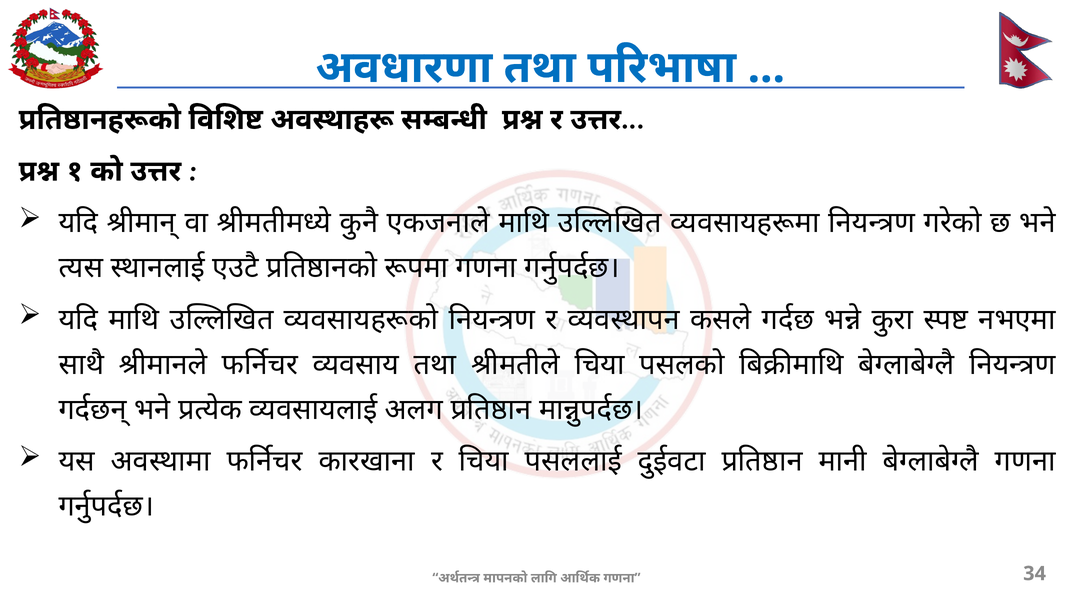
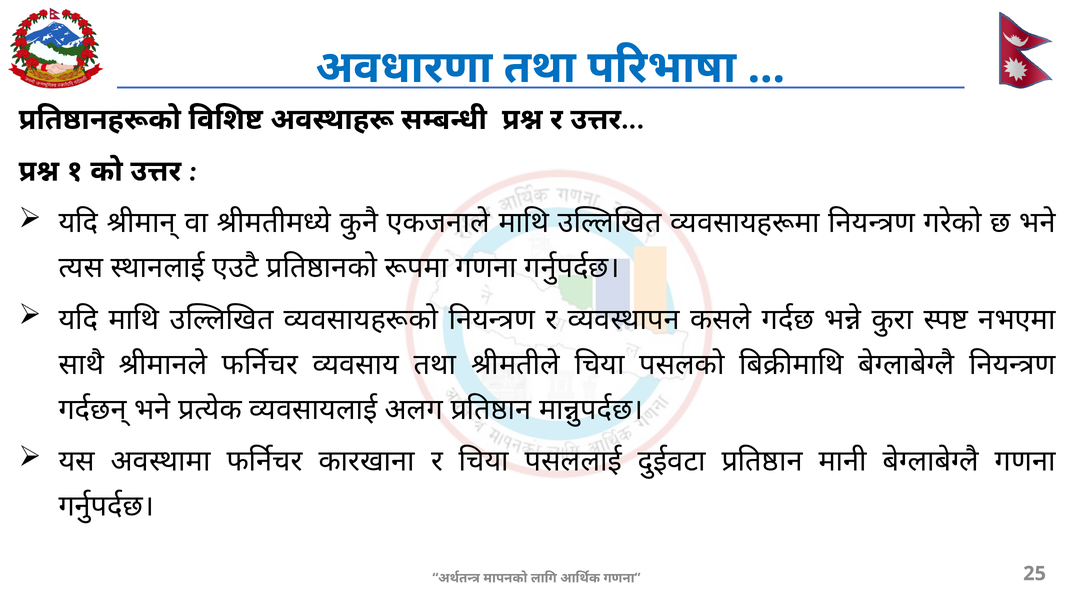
34: 34 -> 25
